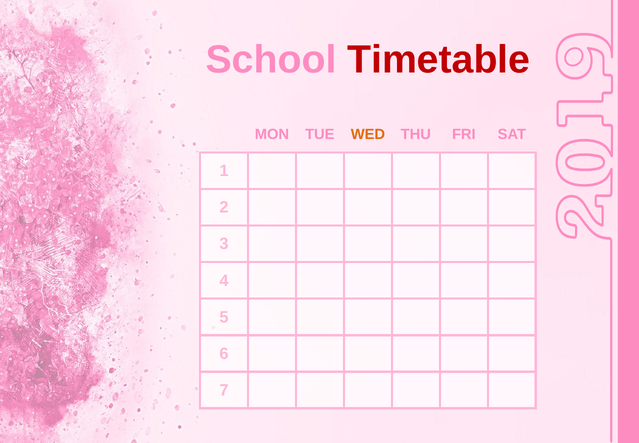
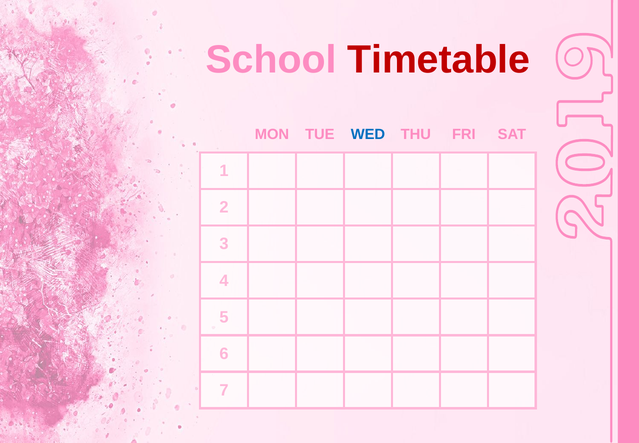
WED colour: orange -> blue
